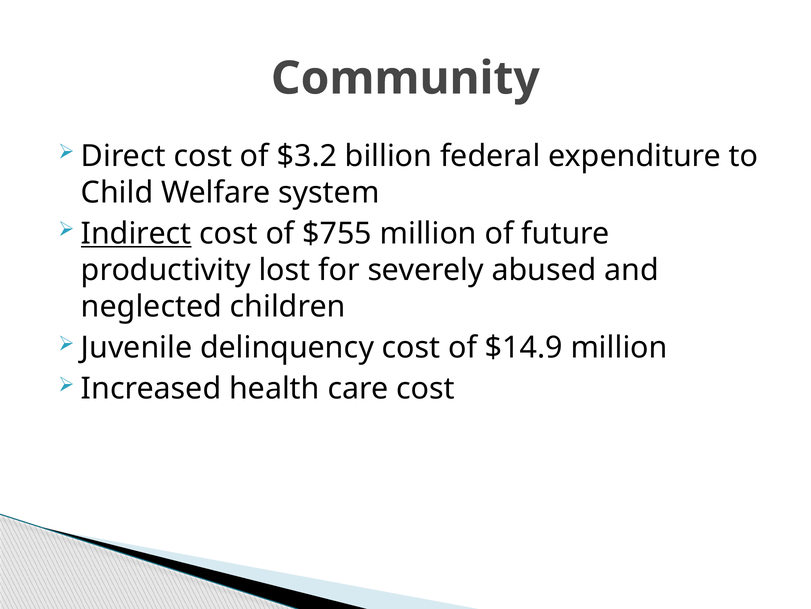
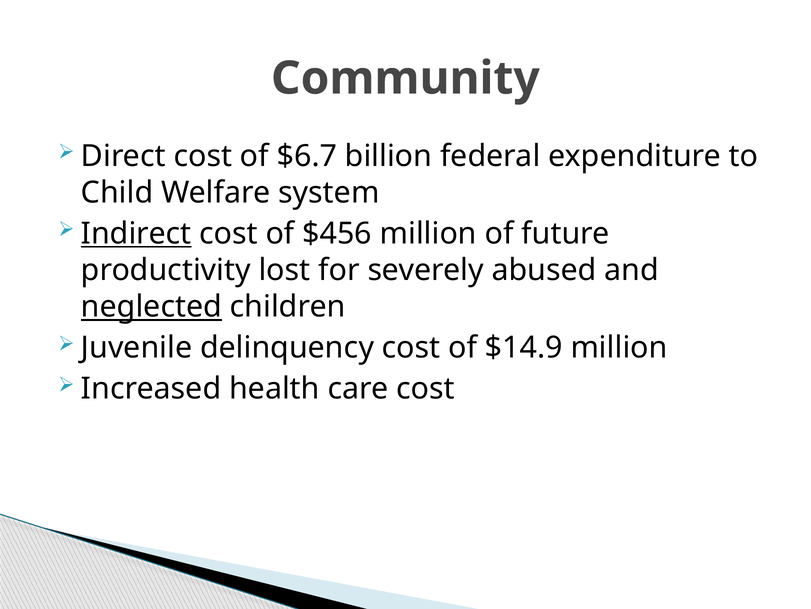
$3.2: $3.2 -> $6.7
$755: $755 -> $456
neglected underline: none -> present
